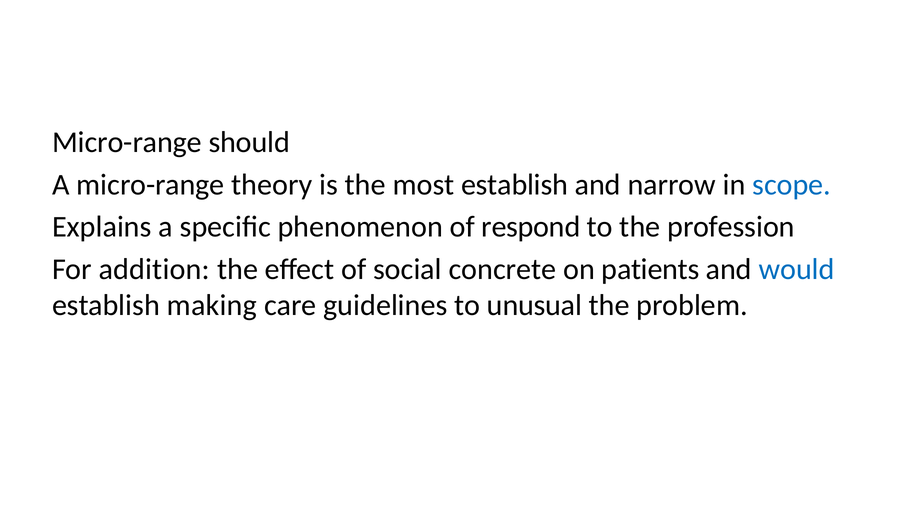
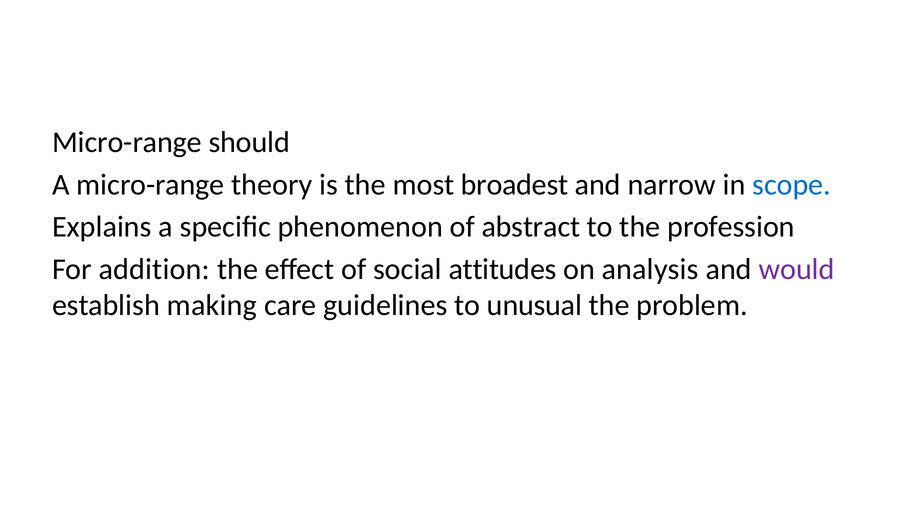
most establish: establish -> broadest
respond: respond -> abstract
concrete: concrete -> attitudes
patients: patients -> analysis
would colour: blue -> purple
